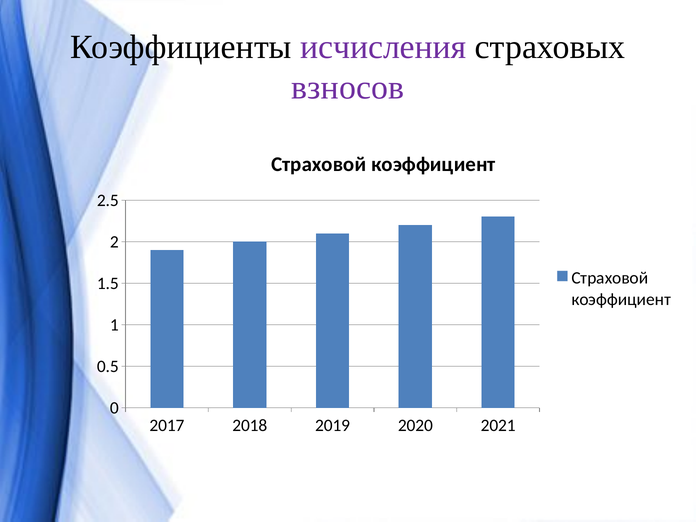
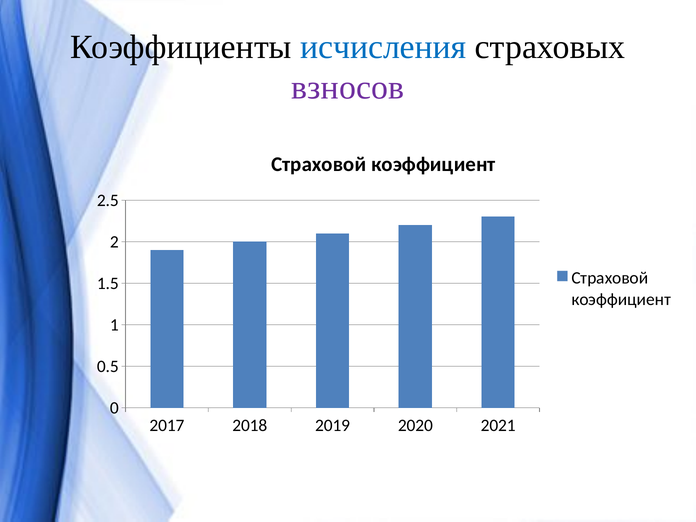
исчисления colour: purple -> blue
